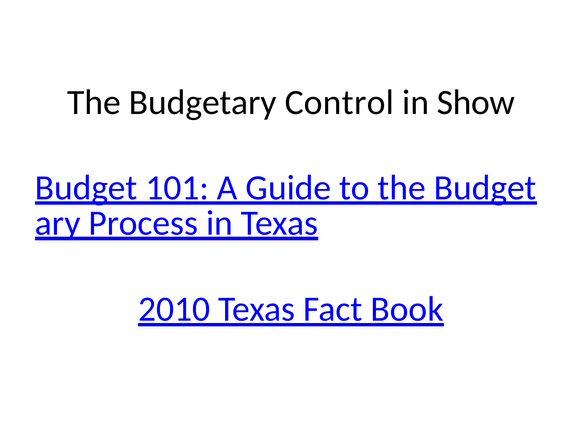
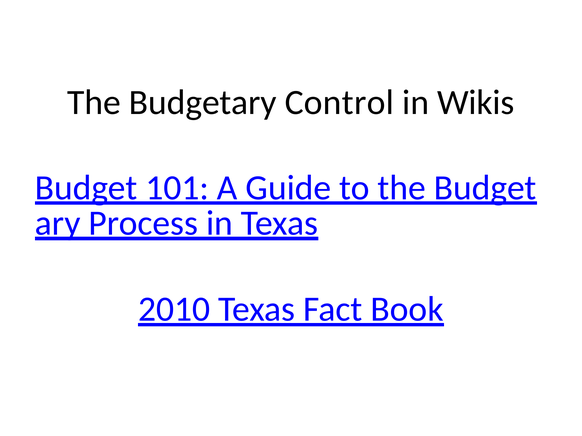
Show: Show -> Wikis
